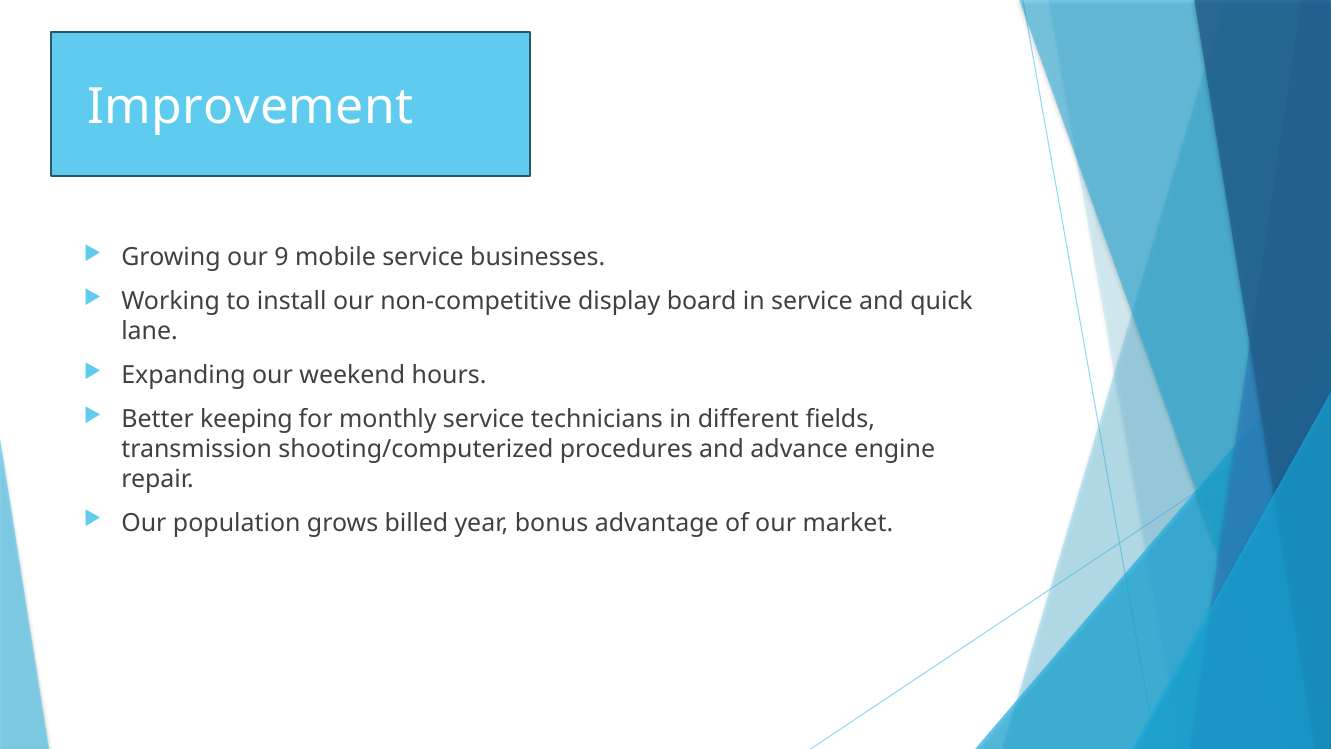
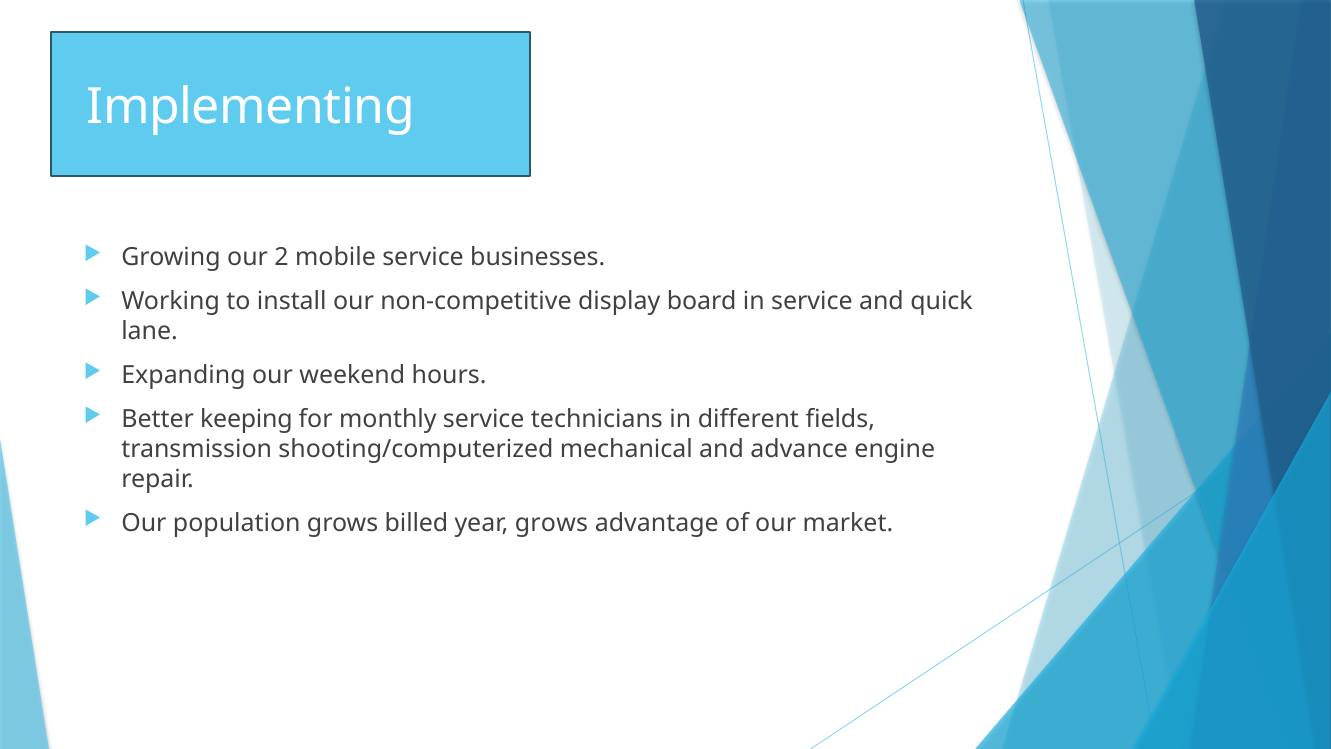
Improvement: Improvement -> Implementing
9: 9 -> 2
procedures: procedures -> mechanical
year bonus: bonus -> grows
